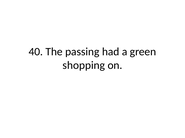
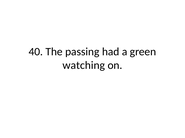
shopping: shopping -> watching
